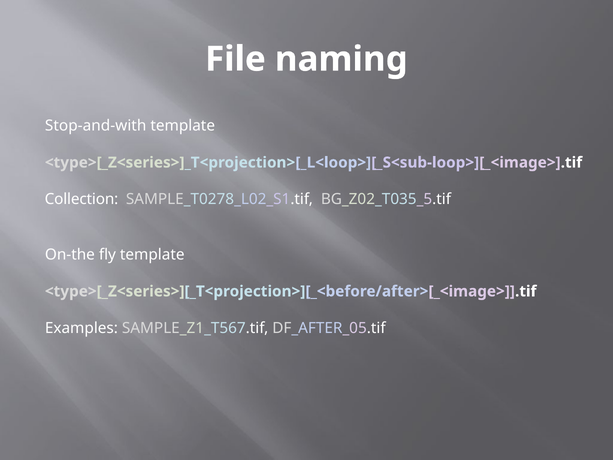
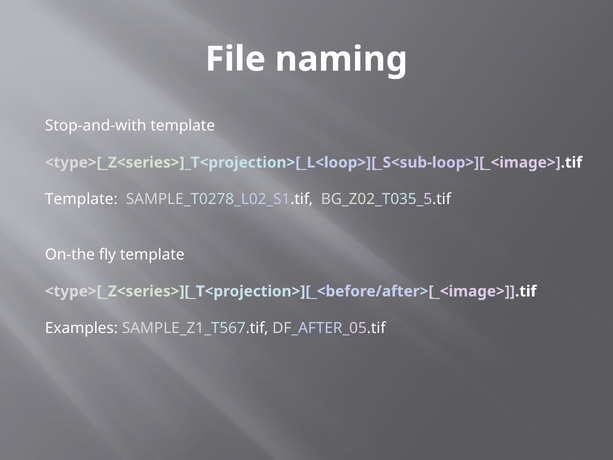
Collection at (81, 199): Collection -> Template
